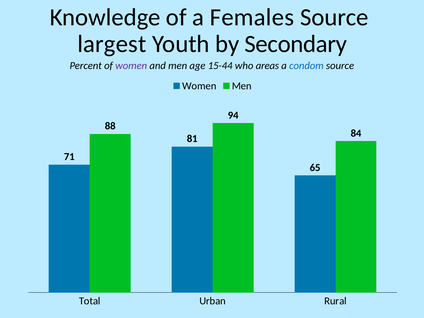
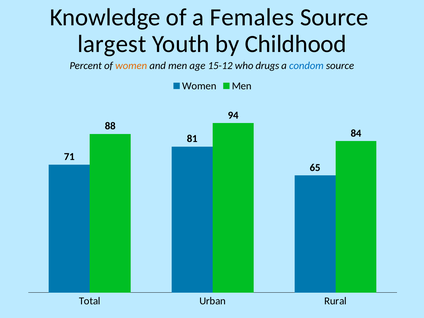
Secondary: Secondary -> Childhood
women at (131, 66) colour: purple -> orange
15-44: 15-44 -> 15-12
areas: areas -> drugs
